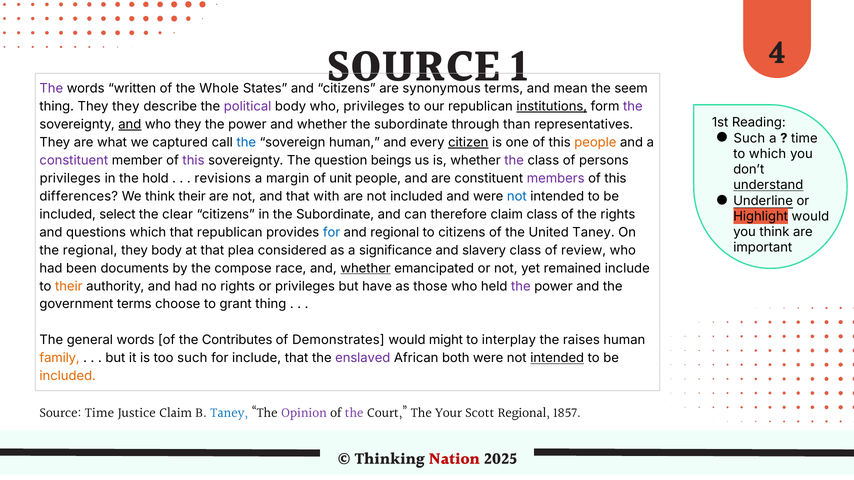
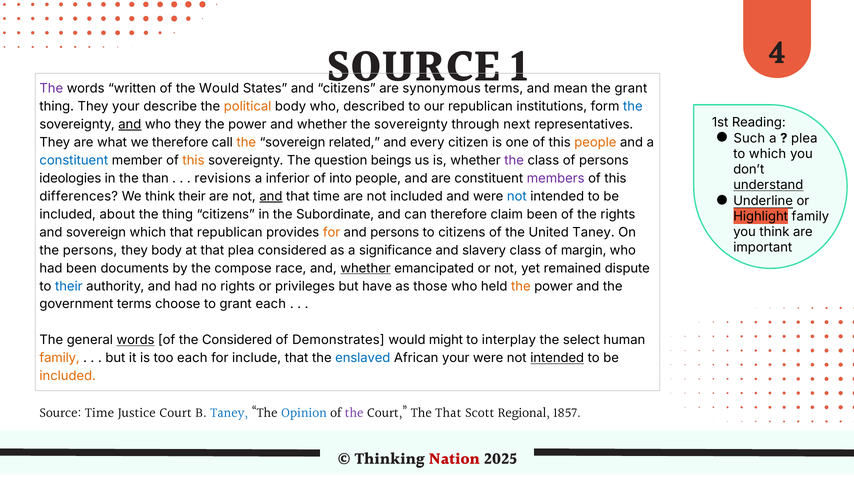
the Whole: Whole -> Would
the seem: seem -> grant
They they: they -> your
political colour: purple -> orange
who privileges: privileges -> described
institutions underline: present -> none
the at (633, 107) colour: purple -> blue
subordinate at (411, 125): subordinate -> sovereignty
than: than -> next
time at (804, 138): time -> plea
we captured: captured -> therefore
the at (246, 143) colour: blue -> orange
sovereign human: human -> related
citizen underline: present -> none
constituent at (74, 161) colour: purple -> blue
this at (194, 161) colour: purple -> orange
privileges at (70, 179): privileges -> ideologies
hold: hold -> than
margin: margin -> inferior
unit: unit -> into
and at (271, 197) underline: none -> present
that with: with -> time
select: select -> about
the clear: clear -> thing
claim class: class -> been
Highlight would: would -> family
and questions: questions -> sovereign
for at (332, 232) colour: blue -> orange
and regional: regional -> persons
the regional: regional -> persons
review: review -> margin
remained include: include -> dispute
their at (69, 286) colour: orange -> blue
the at (521, 286) colour: purple -> orange
grant thing: thing -> each
words at (136, 340) underline: none -> present
the Contributes: Contributes -> Considered
raises: raises -> select
too such: such -> each
enslaved colour: purple -> blue
African both: both -> your
Justice Claim: Claim -> Court
Opinion colour: purple -> blue
The Your: Your -> That
